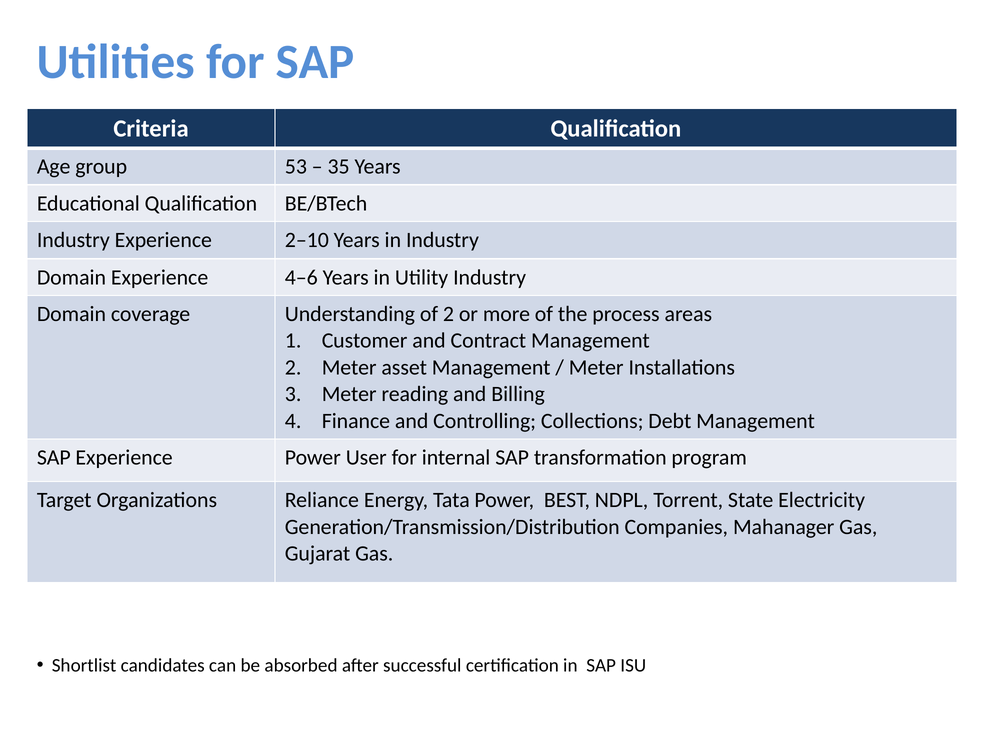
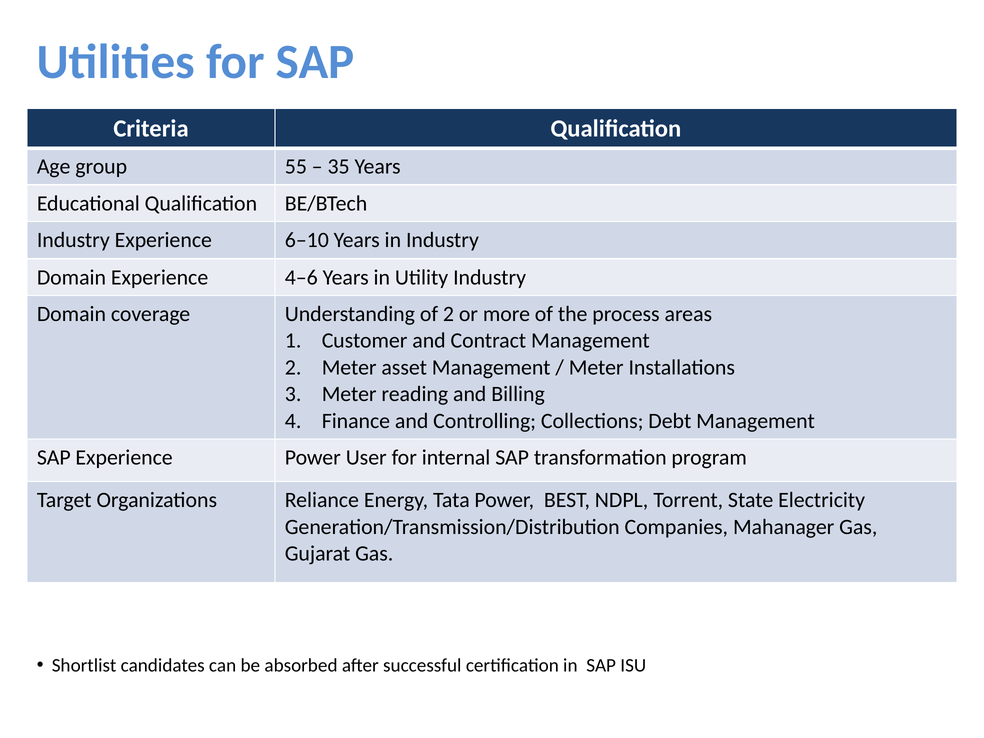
53: 53 -> 55
2–10: 2–10 -> 6–10
